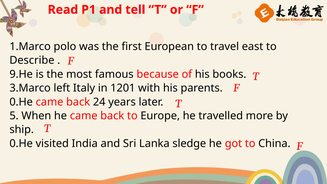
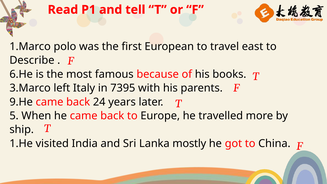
9.He: 9.He -> 6.He
1201: 1201 -> 7395
0.He at (21, 102): 0.He -> 9.He
0.He at (21, 143): 0.He -> 1.He
sledge: sledge -> mostly
